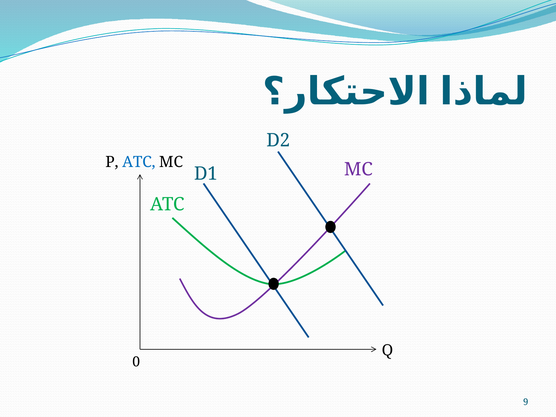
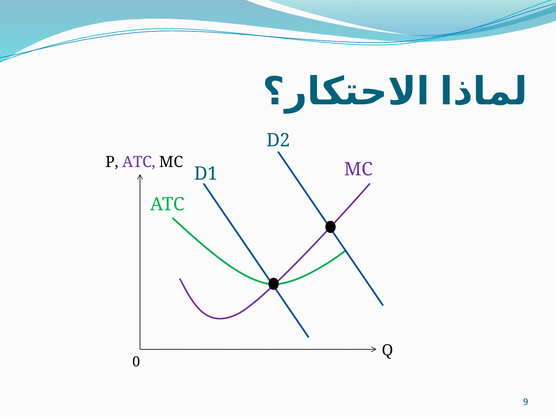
ATC at (139, 162) colour: blue -> purple
